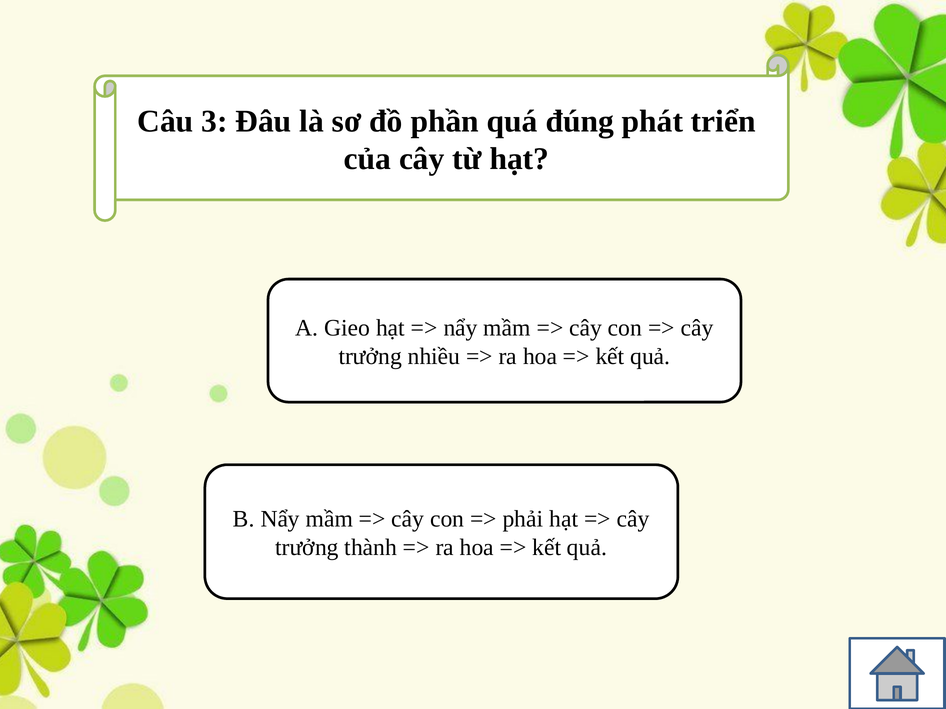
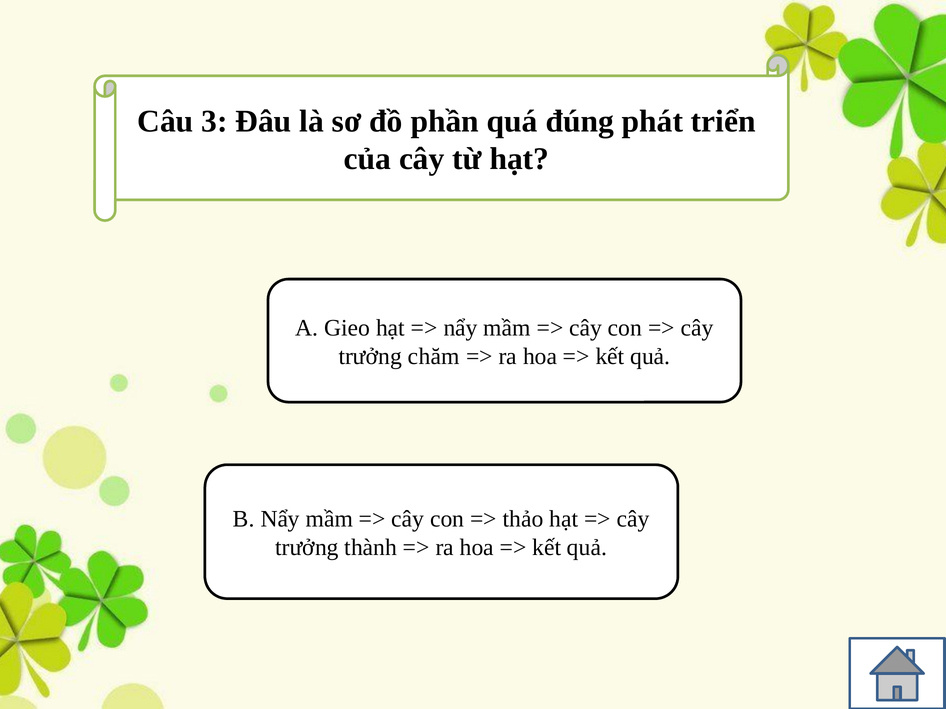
nhiều: nhiều -> chăm
phải: phải -> thảo
